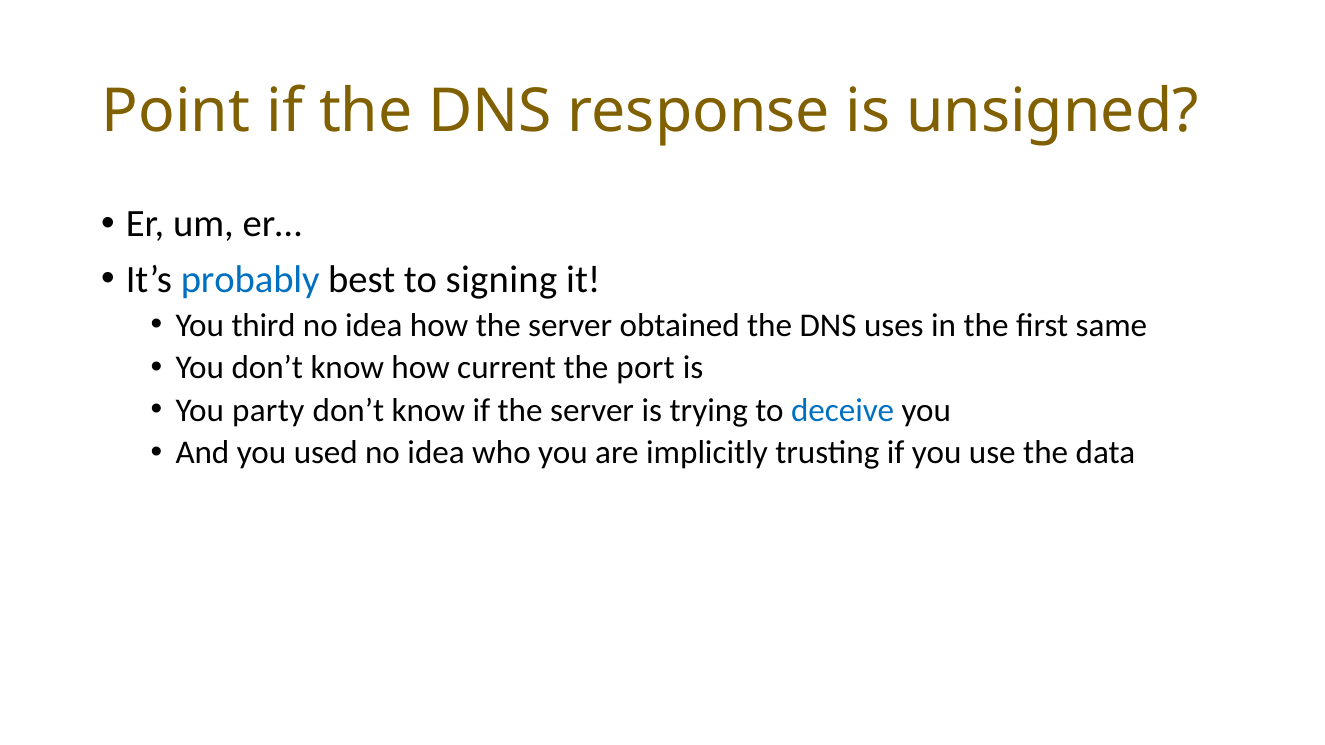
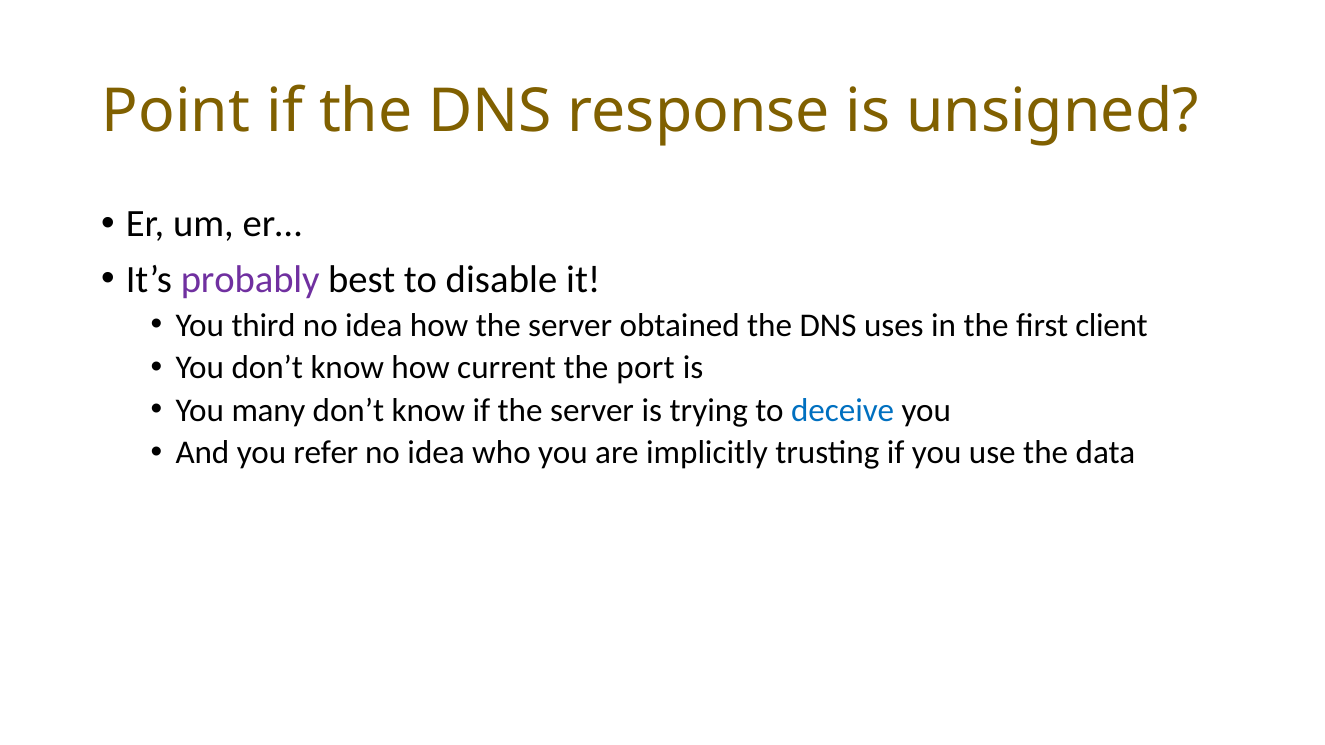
probably colour: blue -> purple
signing: signing -> disable
same: same -> client
party: party -> many
used: used -> refer
